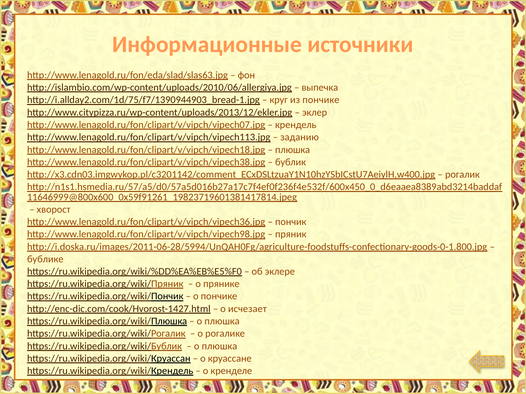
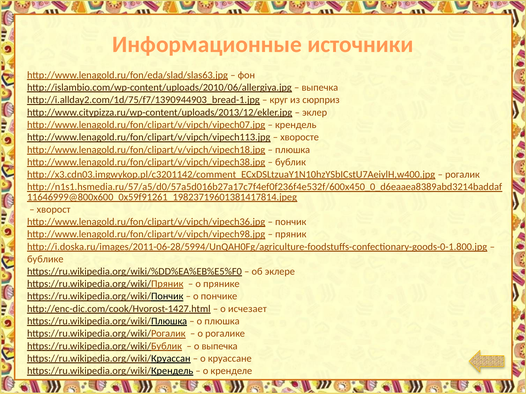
из пончике: пончике -> сюрприз
заданию: заданию -> хворосте
плюшка at (219, 346): плюшка -> выпечка
